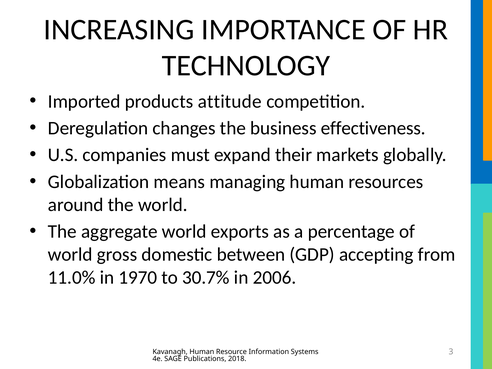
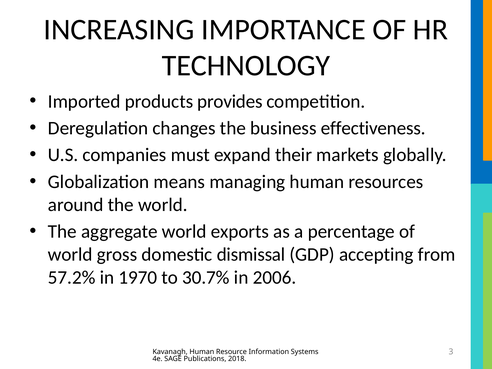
attitude: attitude -> provides
between: between -> dismissal
11.0%: 11.0% -> 57.2%
